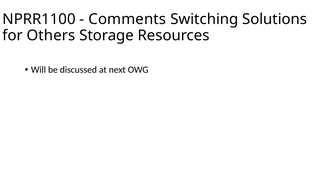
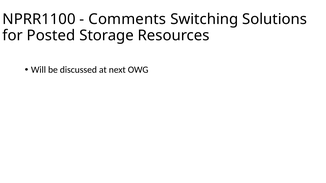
Others: Others -> Posted
